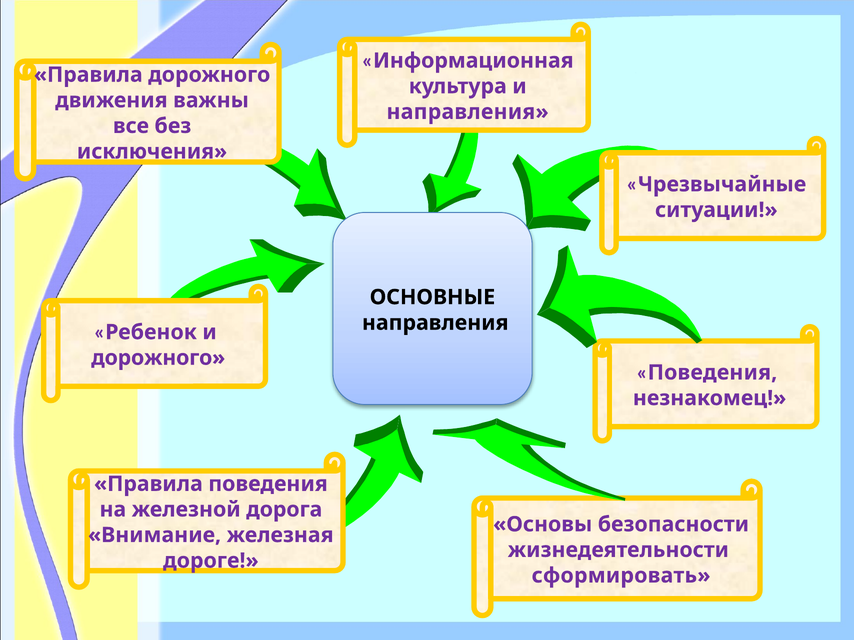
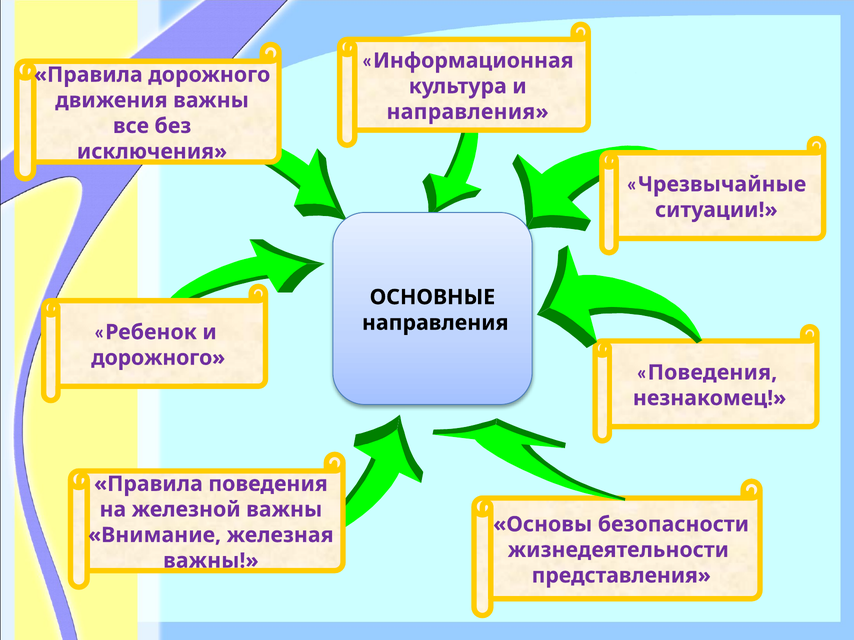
железной дорога: дорога -> важны
дороге at (211, 561): дороге -> важны
сформировать: сформировать -> представления
